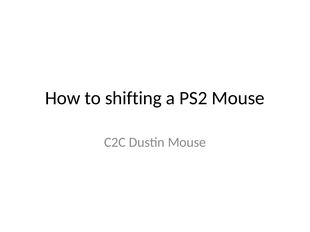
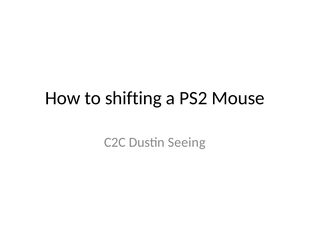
Dustin Mouse: Mouse -> Seeing
